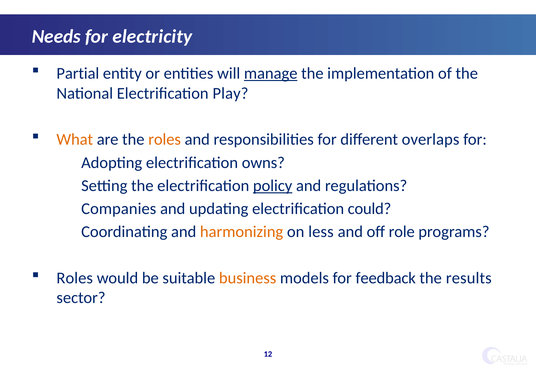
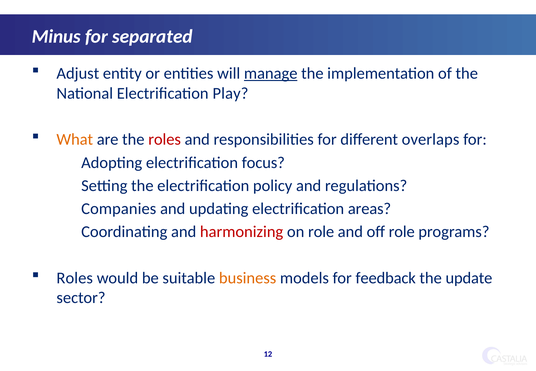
Needs: Needs -> Minus
electricity: electricity -> separated
Partial: Partial -> Adjust
roles at (165, 140) colour: orange -> red
owns: owns -> focus
policy underline: present -> none
could: could -> areas
harmonizing colour: orange -> red
on less: less -> role
results: results -> update
